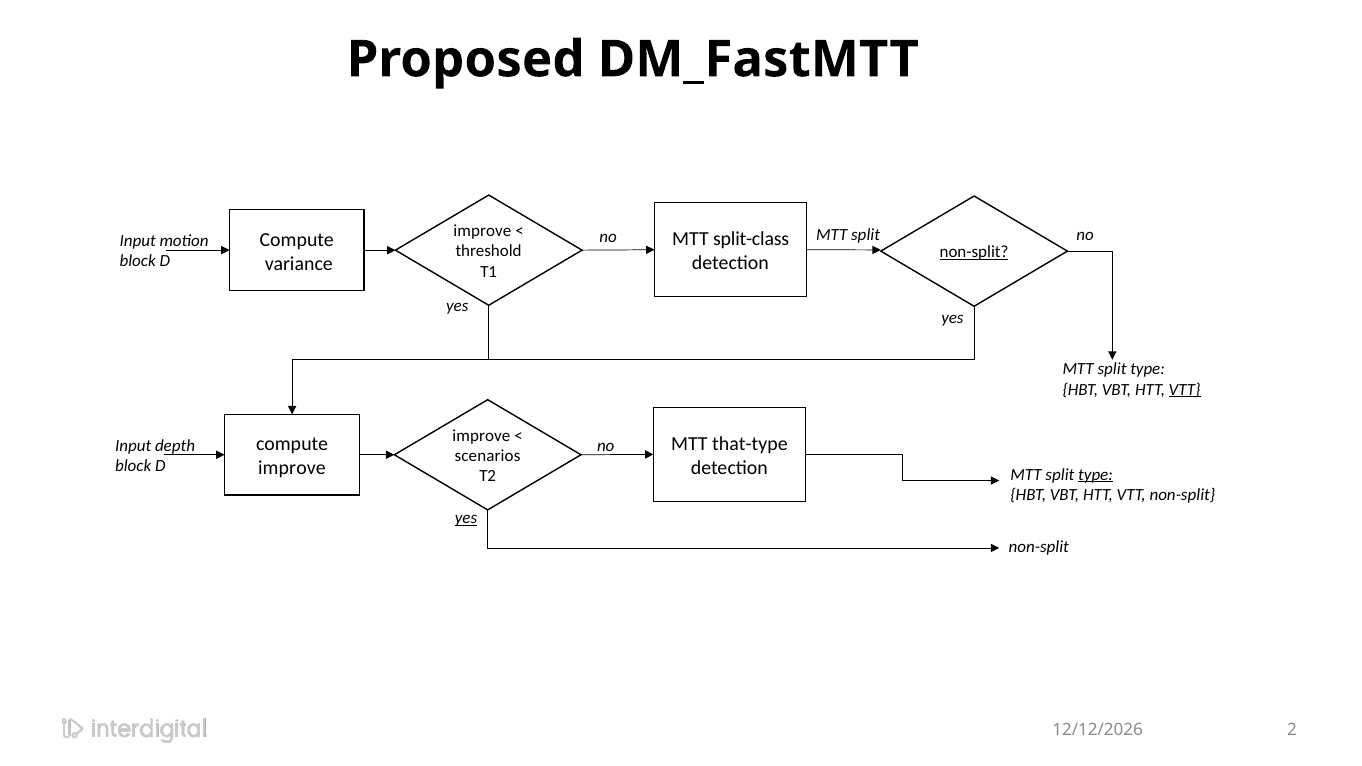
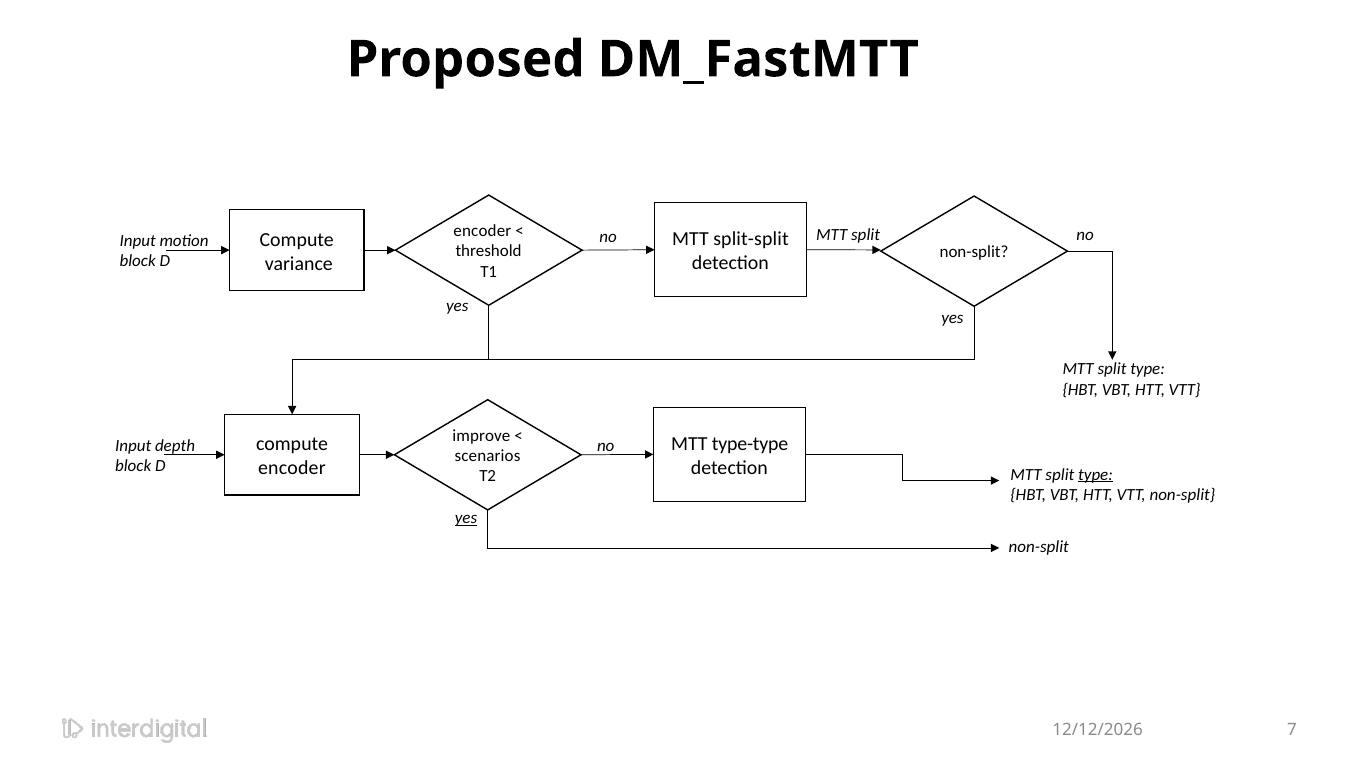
improve at (482, 231): improve -> encoder
split-class: split-class -> split-split
non-split at (974, 252) underline: present -> none
VTT at (1185, 390) underline: present -> none
that-type: that-type -> type-type
improve at (292, 468): improve -> encoder
2: 2 -> 7
